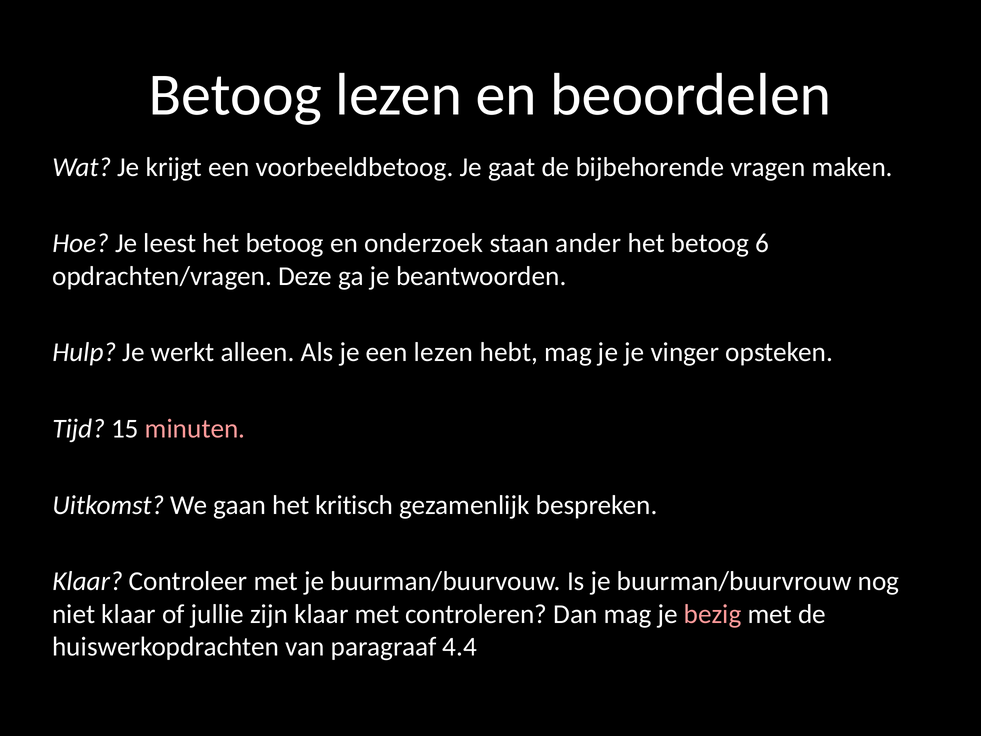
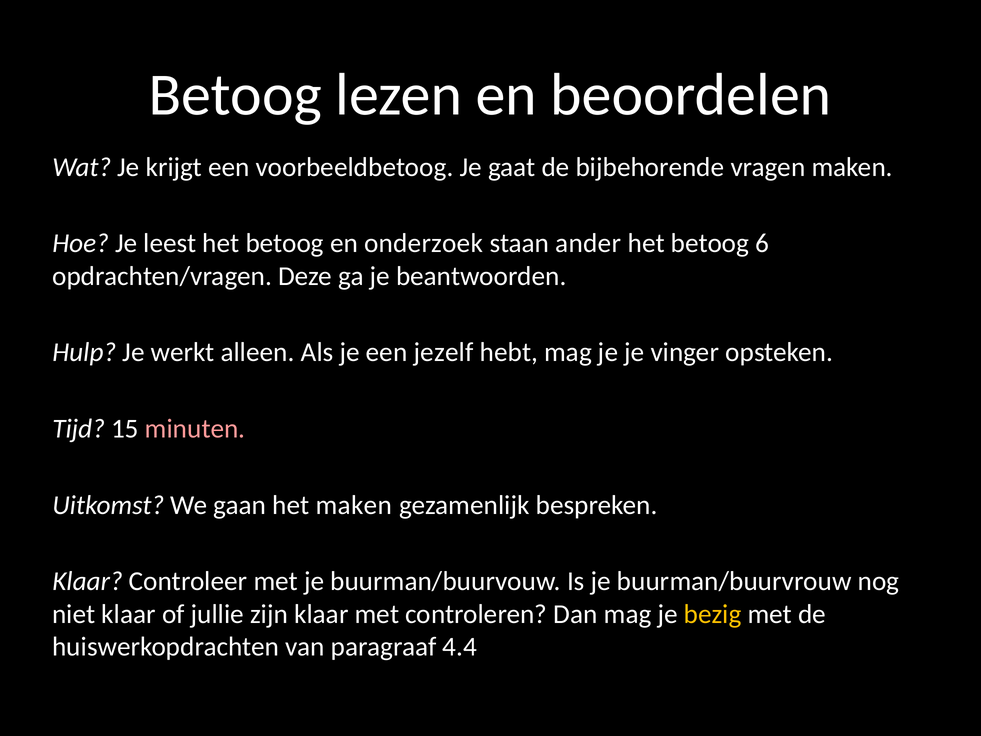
een lezen: lezen -> jezelf
het kritisch: kritisch -> maken
bezig colour: pink -> yellow
